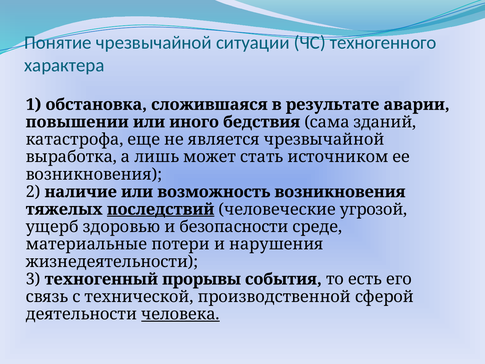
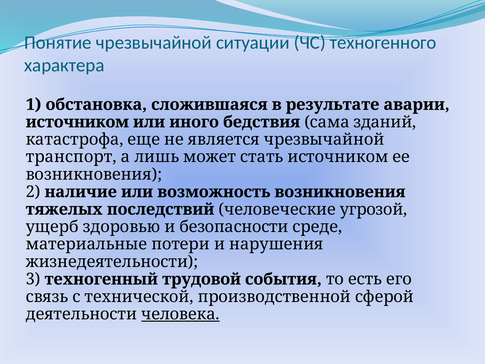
повышении at (77, 122): повышении -> источником
выработка: выработка -> транспорт
последствий underline: present -> none
прорывы: прорывы -> трудовой
